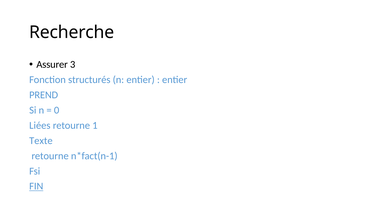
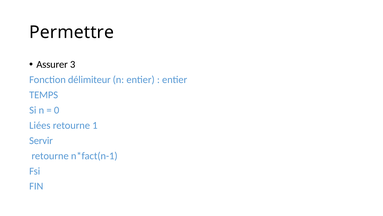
Recherche: Recherche -> Permettre
structurés: structurés -> délimiteur
PREND: PREND -> TEMPS
Texte: Texte -> Servir
FIN underline: present -> none
